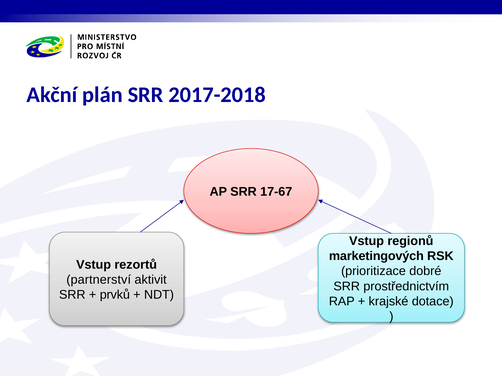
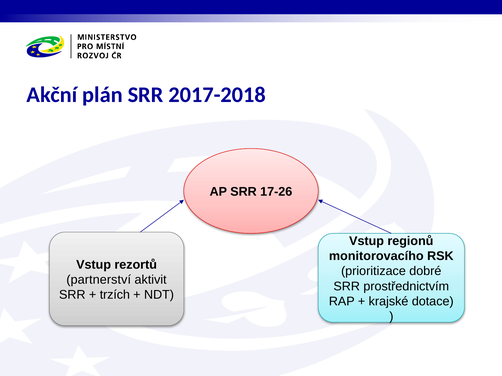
17-67: 17-67 -> 17-26
marketingových: marketingových -> monitorovacího
prvků: prvků -> trzích
